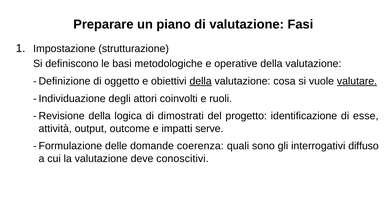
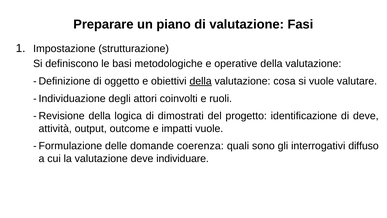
valutare underline: present -> none
di esse: esse -> deve
impatti serve: serve -> vuole
conoscitivi: conoscitivi -> individuare
